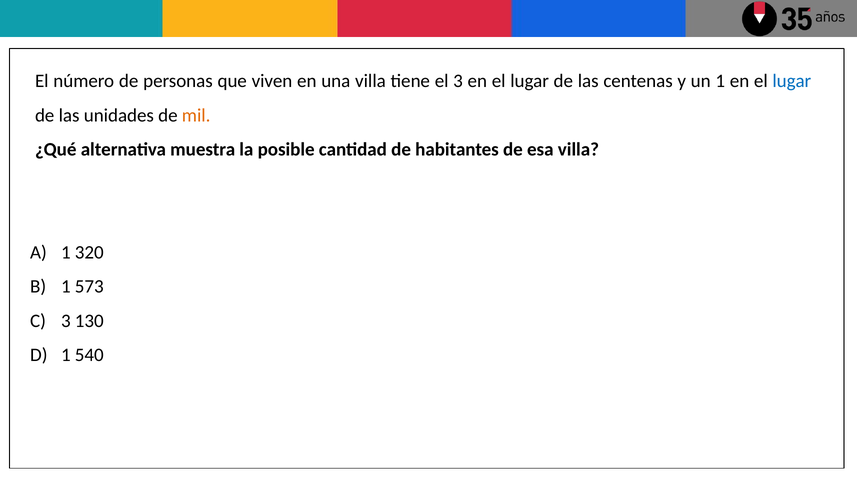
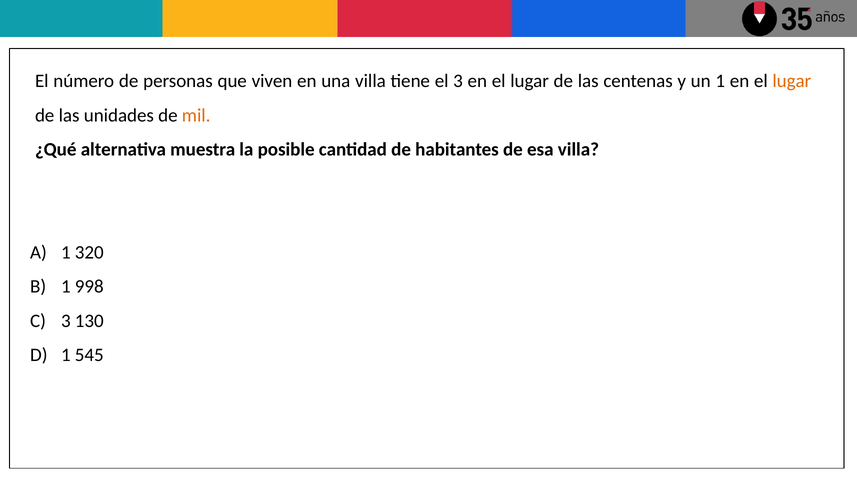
lugar at (792, 81) colour: blue -> orange
573: 573 -> 998
540: 540 -> 545
